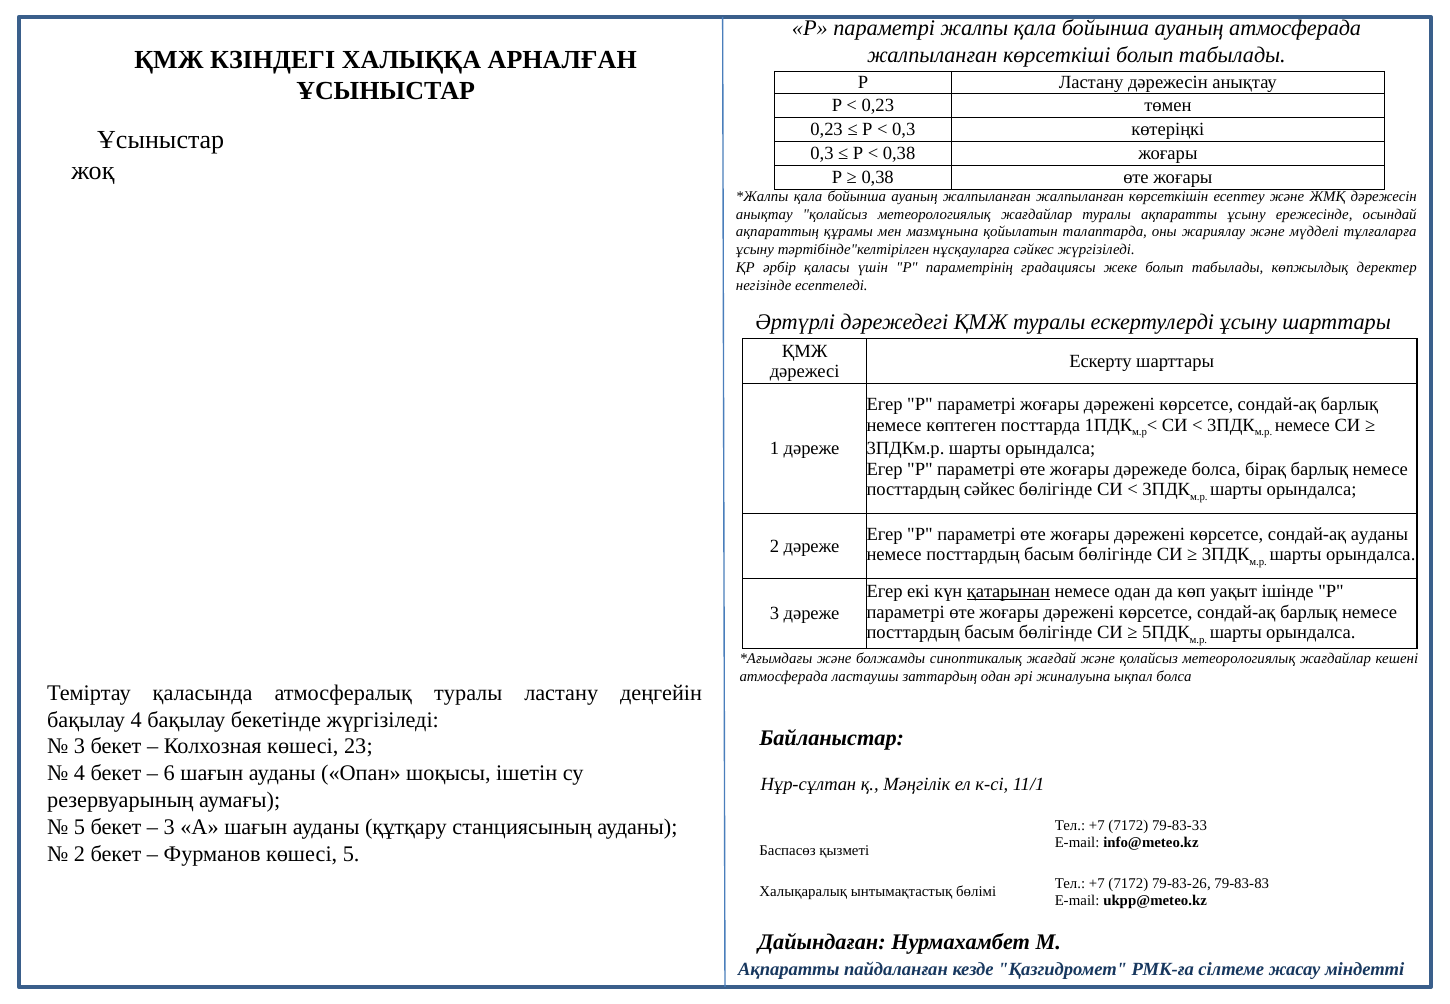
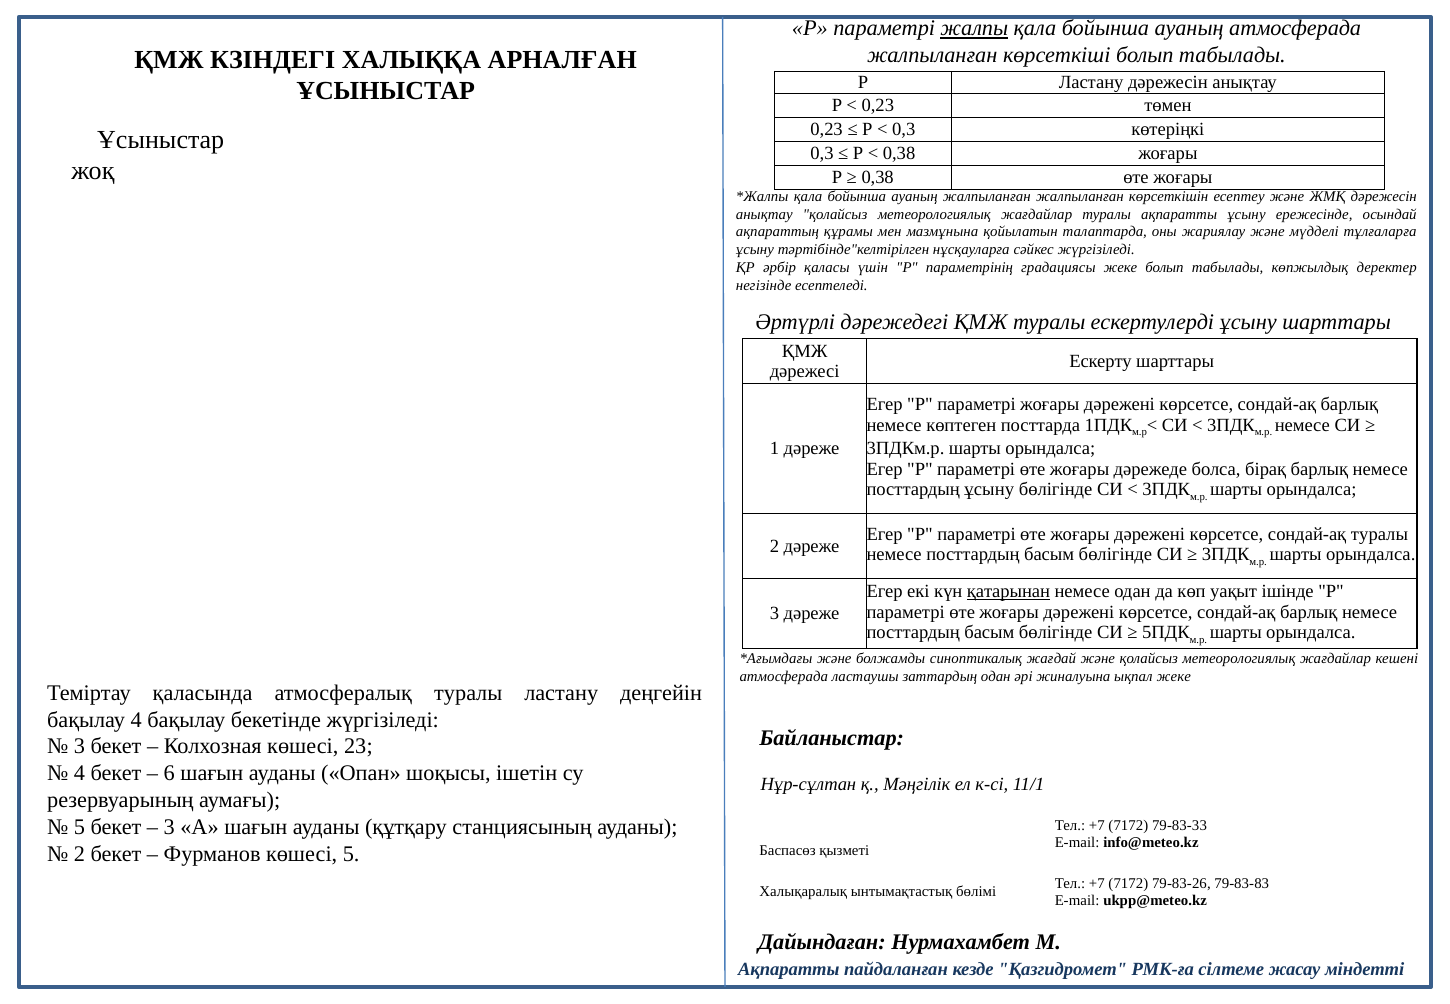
жалпы underline: none -> present
посттардың сәйкес: сәйкес -> ұсыну
сондай-ақ ауданы: ауданы -> туралы
ықпал болса: болса -> жеке
